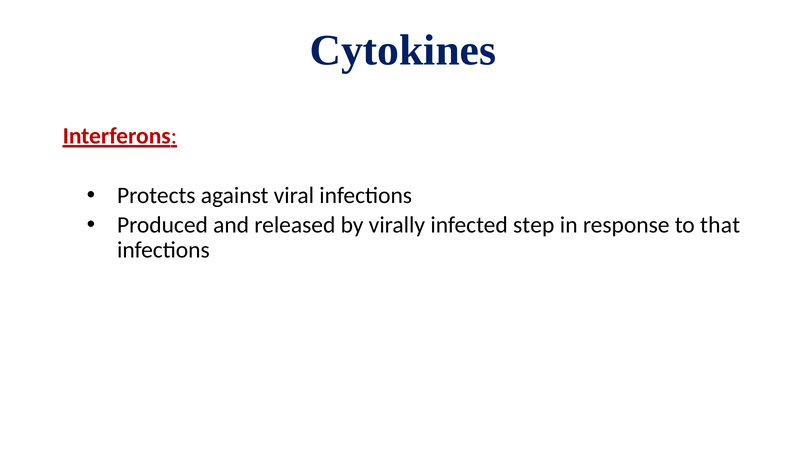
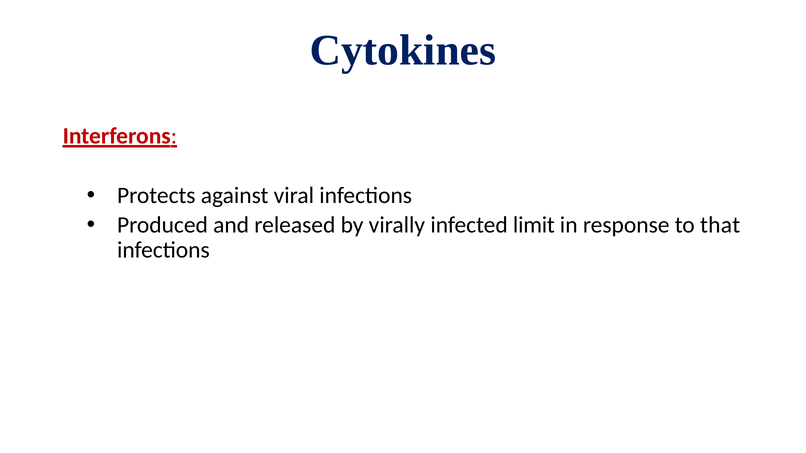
step: step -> limit
